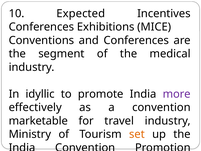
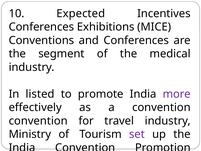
idyllic: idyllic -> listed
marketable at (38, 121): marketable -> convention
set colour: orange -> purple
